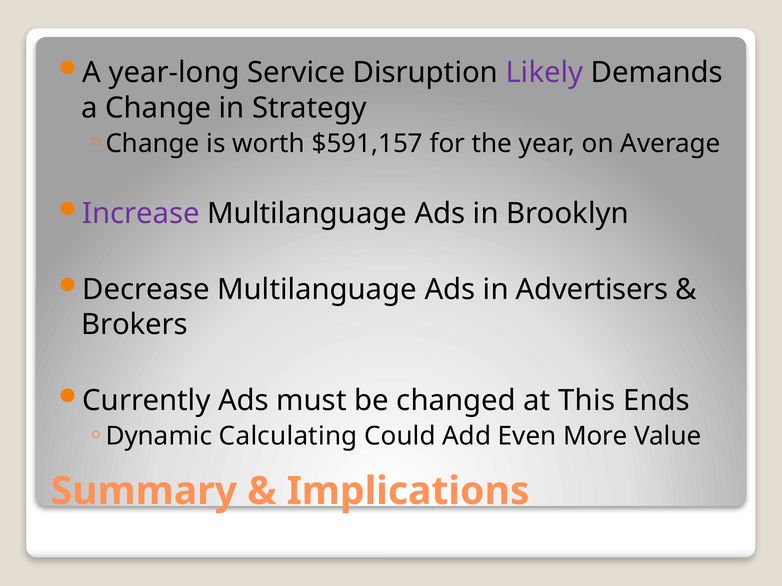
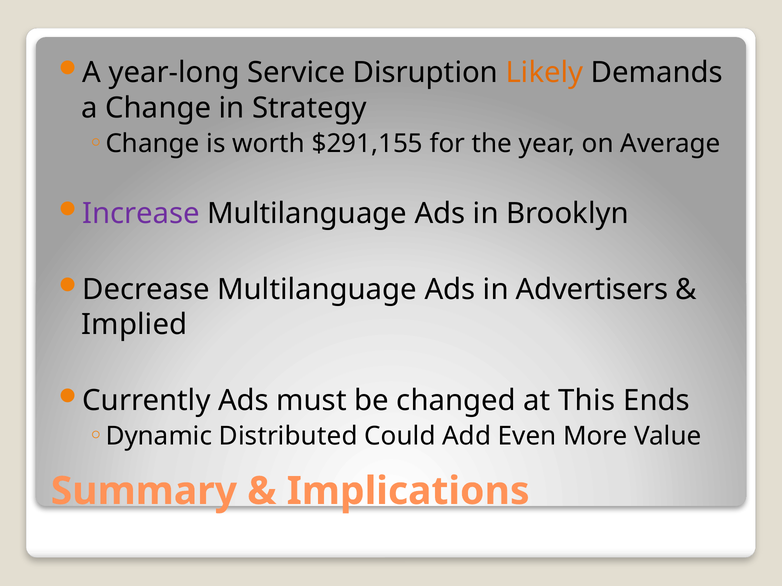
Likely colour: purple -> orange
$591,157: $591,157 -> $291,155
Brokers: Brokers -> Implied
Calculating: Calculating -> Distributed
